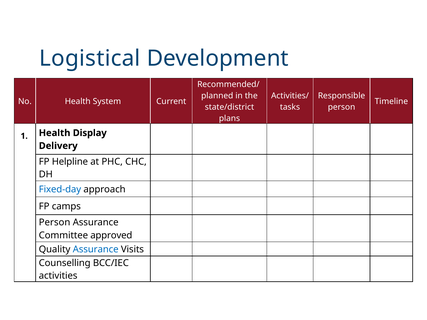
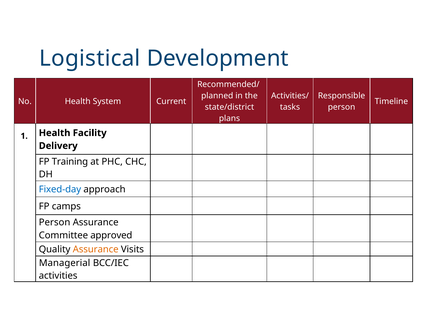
Display: Display -> Facility
Helpline: Helpline -> Training
Assurance at (96, 250) colour: blue -> orange
Counselling: Counselling -> Managerial
